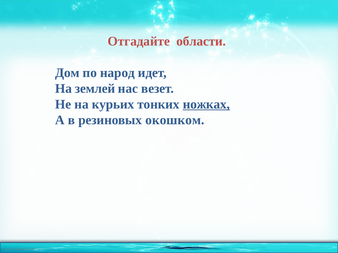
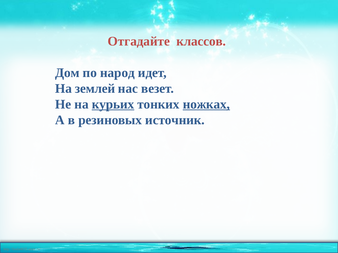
области: области -> классов
курьих underline: none -> present
окошком: окошком -> источник
